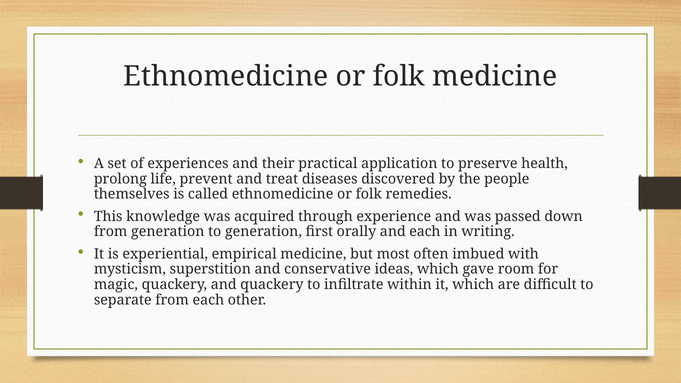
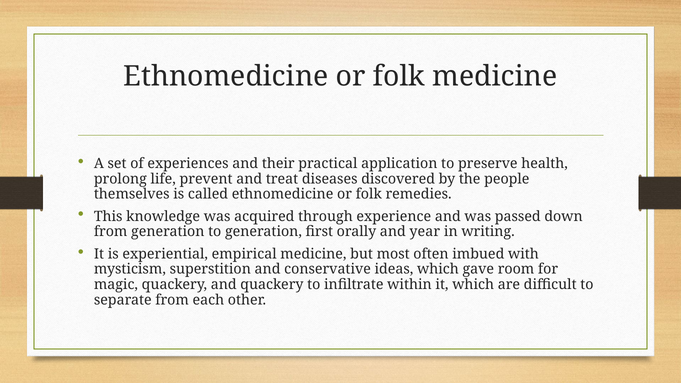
and each: each -> year
